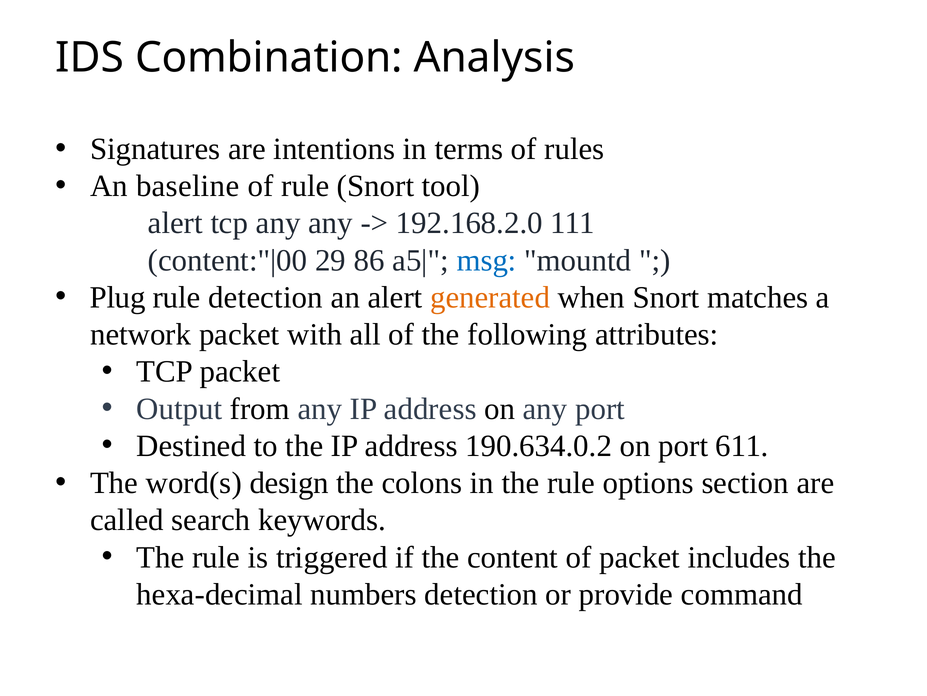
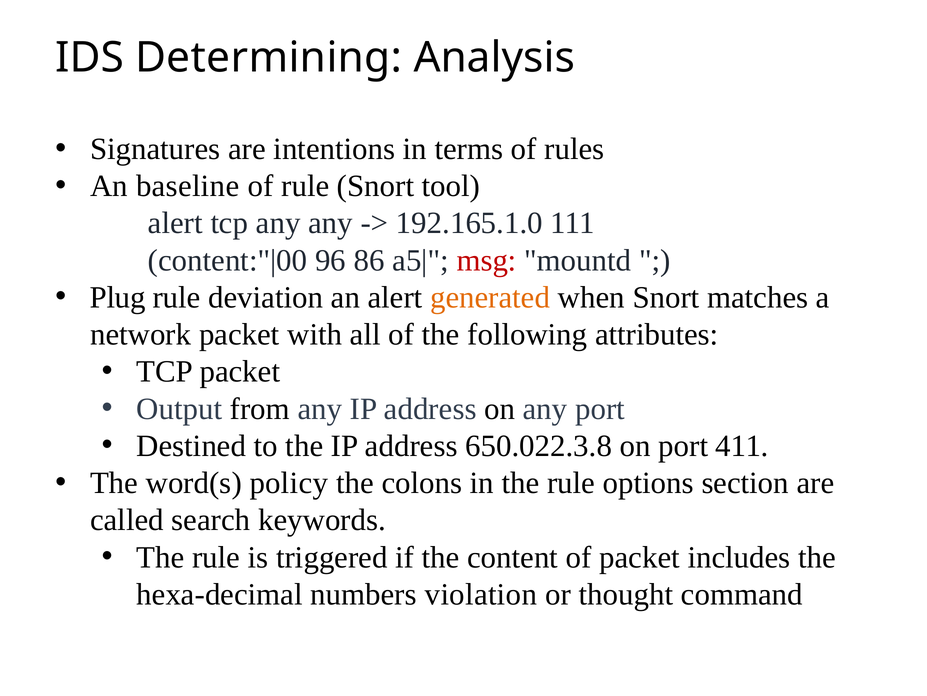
Combination: Combination -> Determining
192.168.2.0: 192.168.2.0 -> 192.165.1.0
29: 29 -> 96
msg colour: blue -> red
rule detection: detection -> deviation
190.634.0.2: 190.634.0.2 -> 650.022.3.8
611: 611 -> 411
design: design -> policy
numbers detection: detection -> violation
provide: provide -> thought
